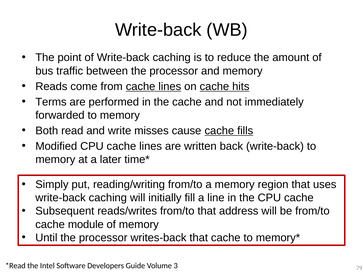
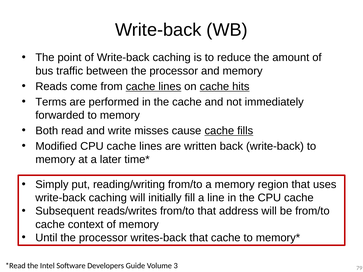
module: module -> context
